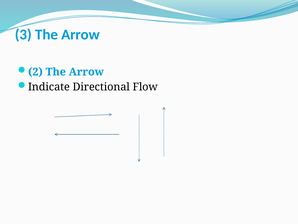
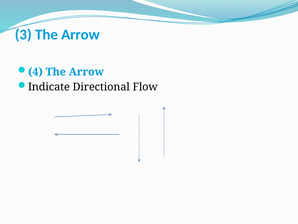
2: 2 -> 4
